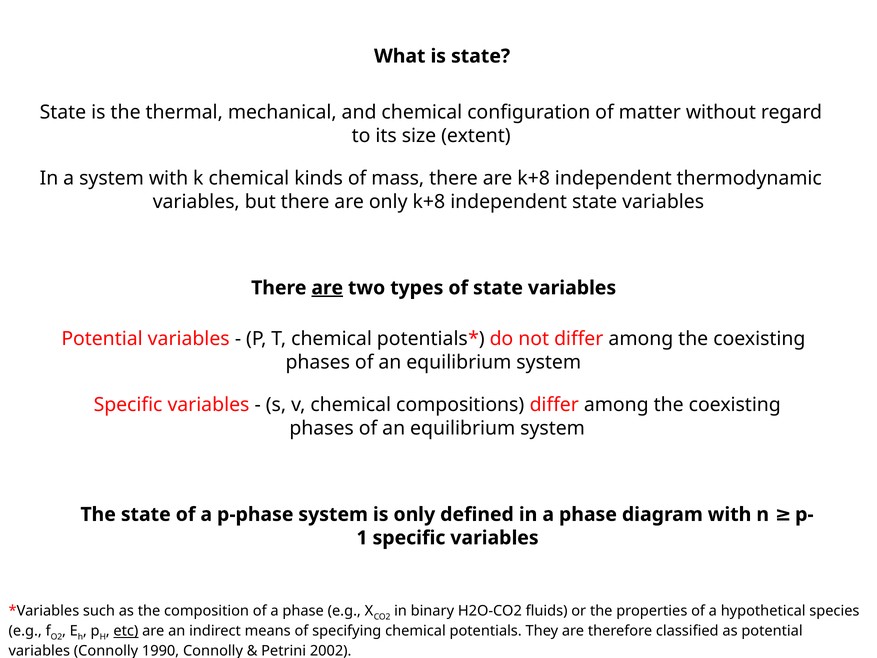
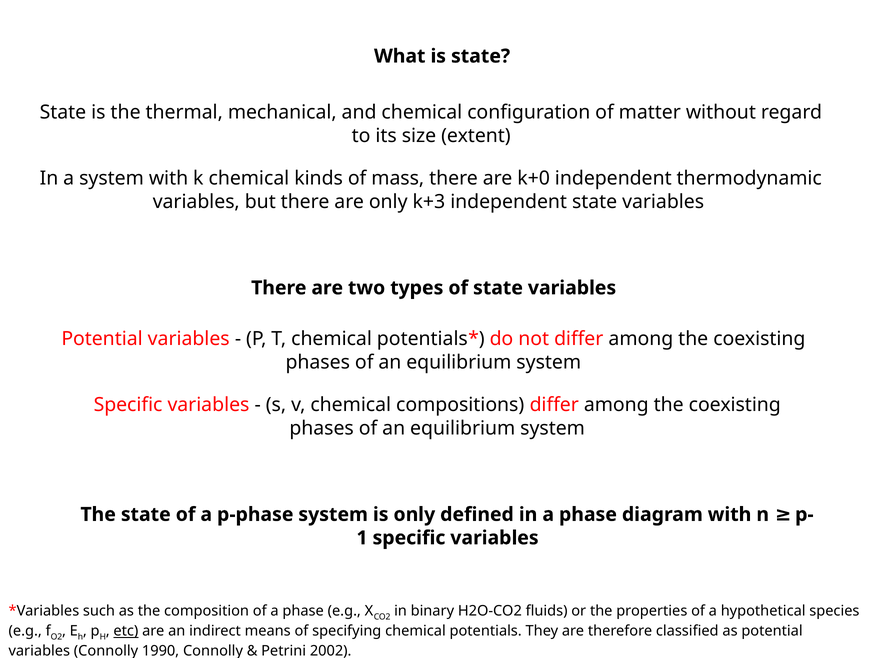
are k+8: k+8 -> k+0
only k+8: k+8 -> k+3
are at (327, 288) underline: present -> none
